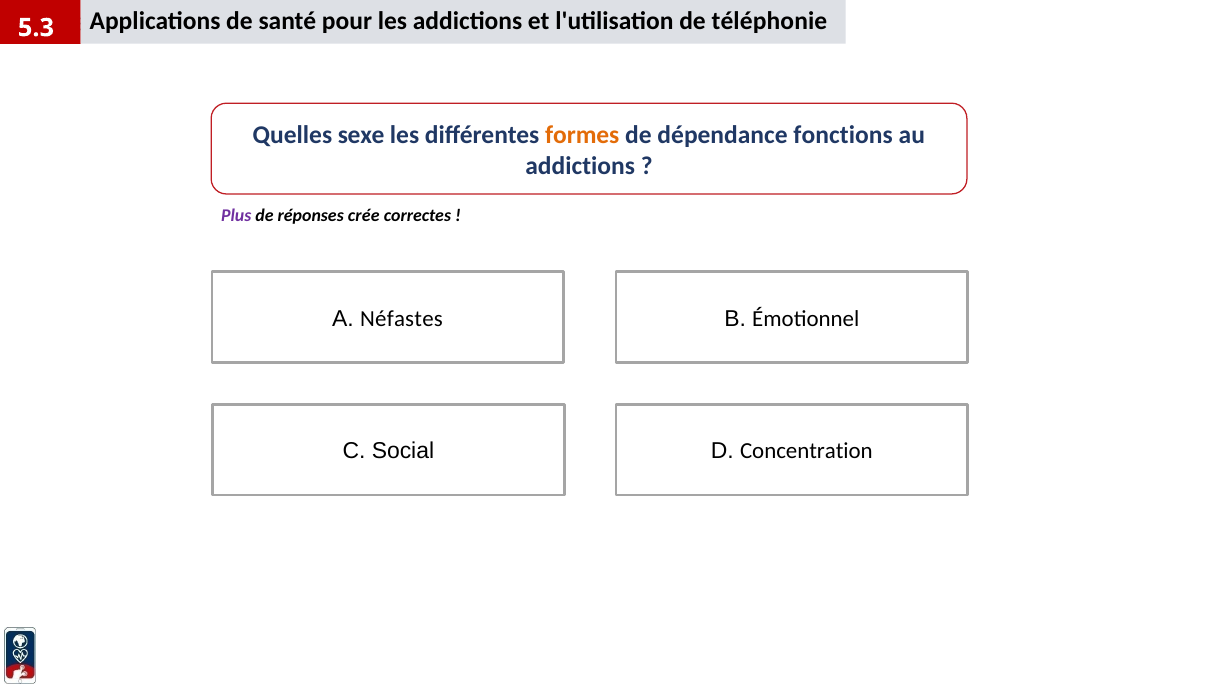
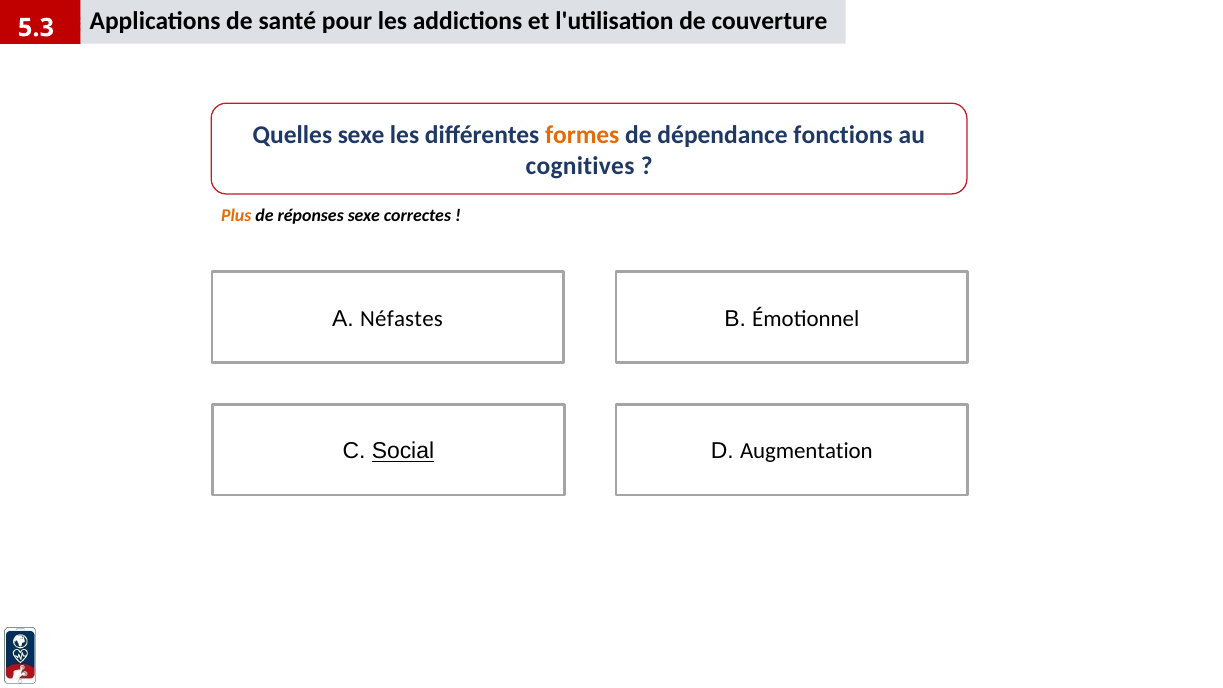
téléphonie: téléphonie -> couverture
addictions at (580, 166): addictions -> cognitives
Plus colour: purple -> orange
réponses crée: crée -> sexe
Social underline: none -> present
Concentration: Concentration -> Augmentation
